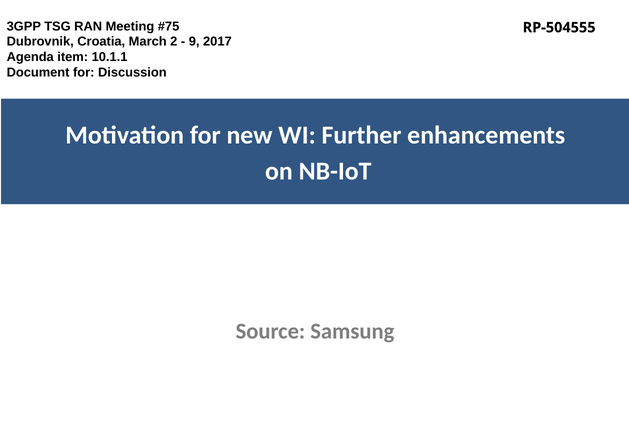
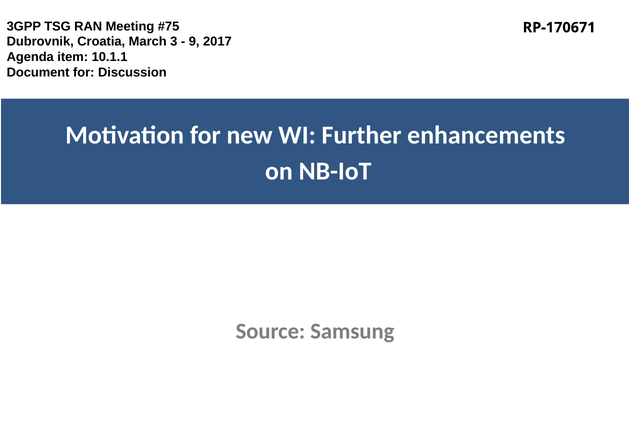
RP-504555: RP-504555 -> RP-170671
2: 2 -> 3
